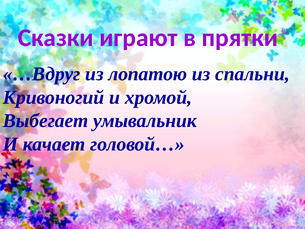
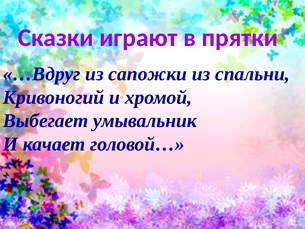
лопатою: лопатою -> сапожки
